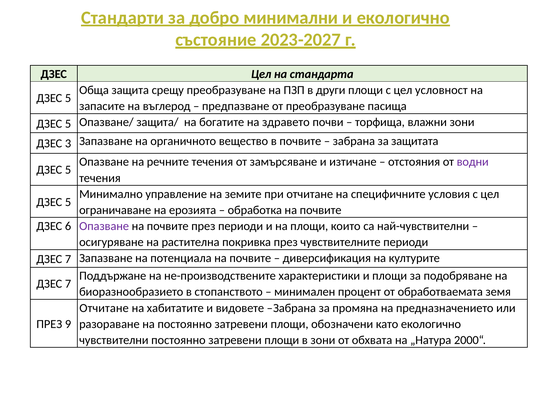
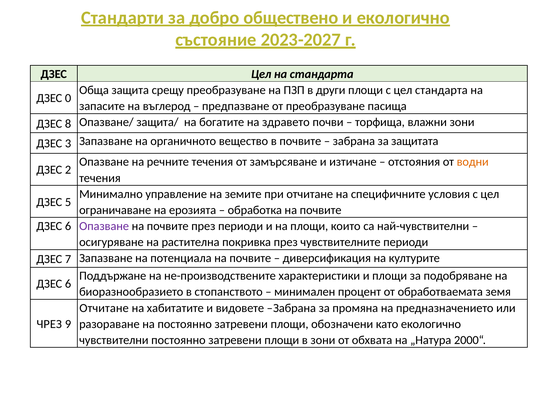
минимални: минимални -> обществено
цел условност: условност -> стандарта
5 at (68, 98): 5 -> 0
5 at (68, 124): 5 -> 8
водни colour: purple -> orange
5 at (68, 170): 5 -> 2
7 at (68, 284): 7 -> 6
ПРЕЗ at (49, 324): ПРЕЗ -> ЧРЕЗ
